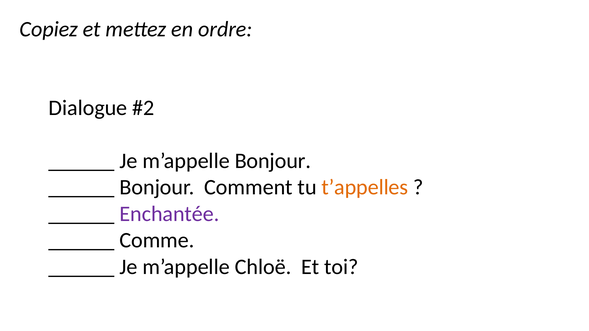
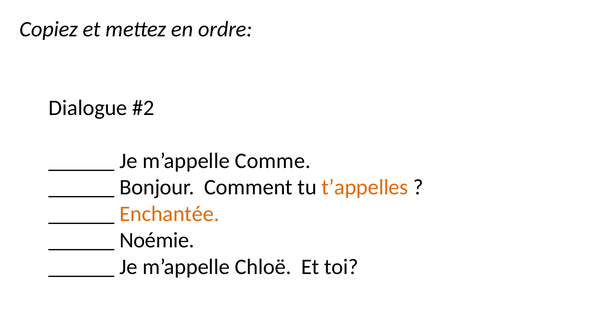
m’appelle Bonjour: Bonjour -> Comme
Enchantée colour: purple -> orange
Comme: Comme -> Noémie
